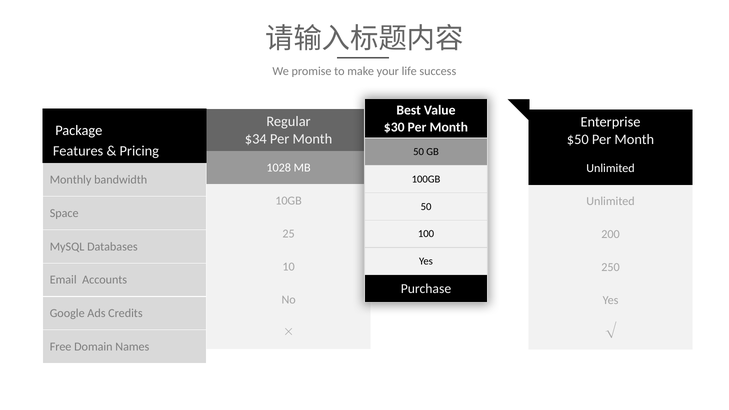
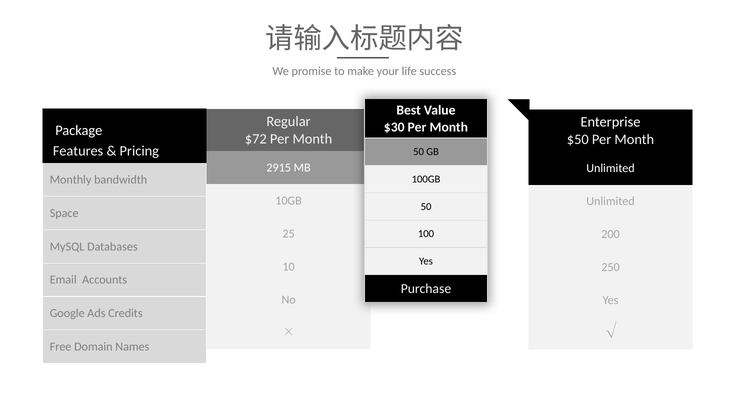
$34: $34 -> $72
1028: 1028 -> 2915
